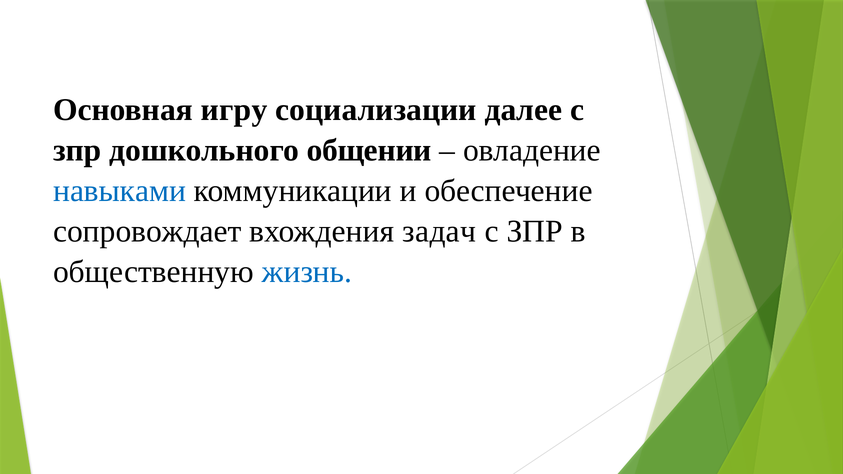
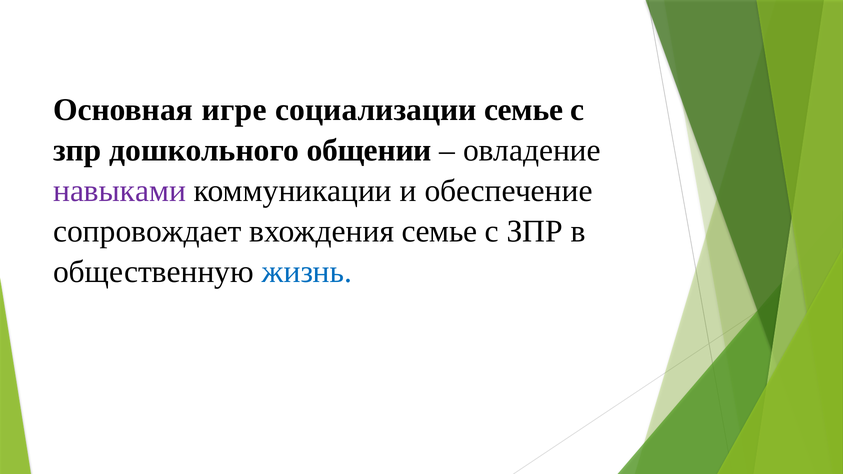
игру: игру -> игре
социализации далее: далее -> семье
навыками colour: blue -> purple
вхождения задач: задач -> семье
